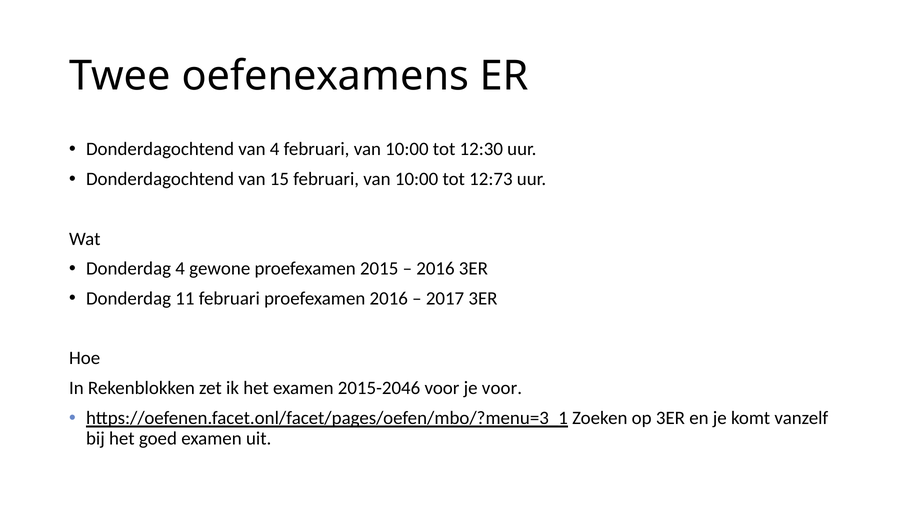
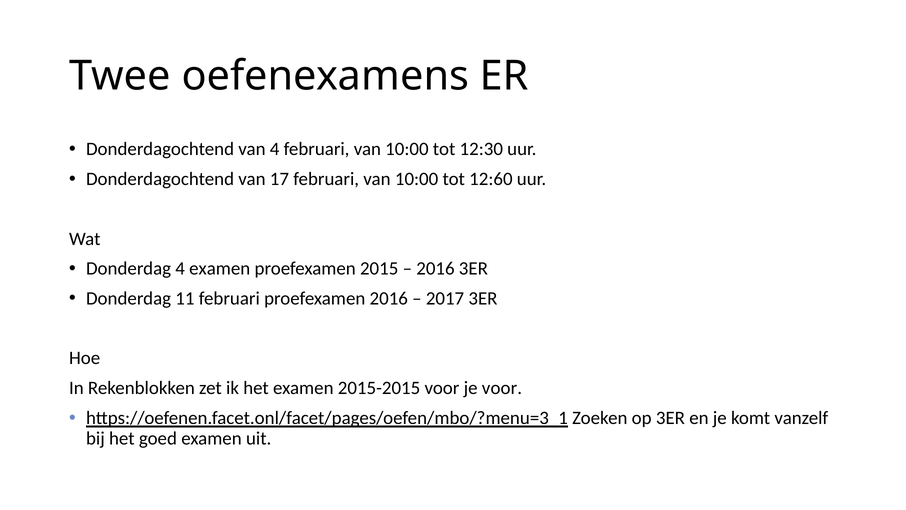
15: 15 -> 17
12:73: 12:73 -> 12:60
4 gewone: gewone -> examen
2015-2046: 2015-2046 -> 2015-2015
